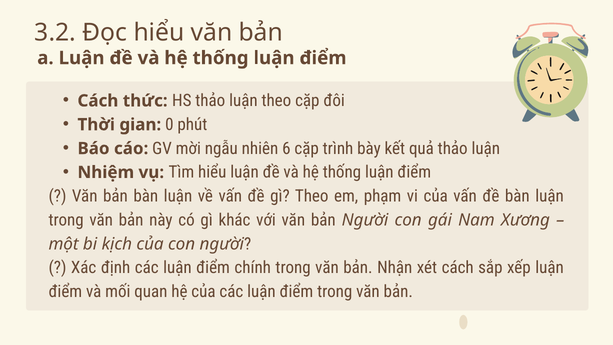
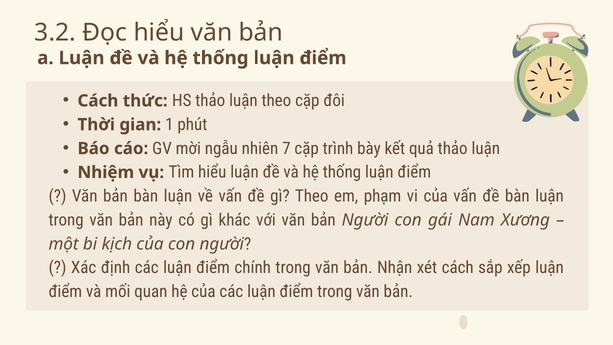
0: 0 -> 1
6: 6 -> 7
